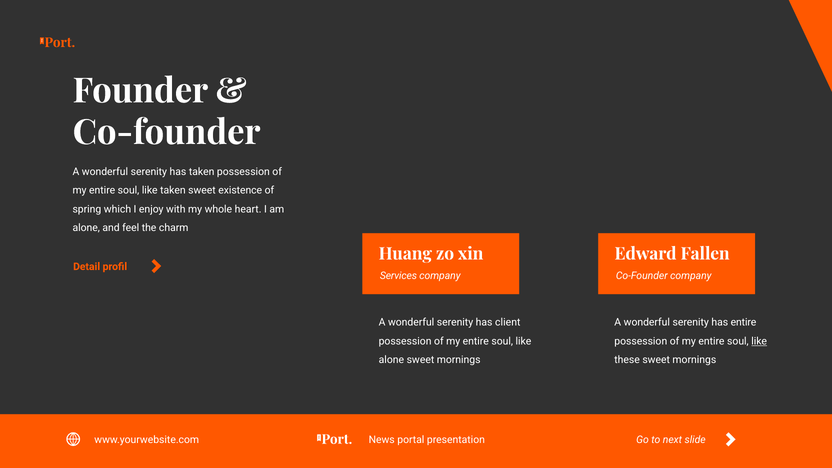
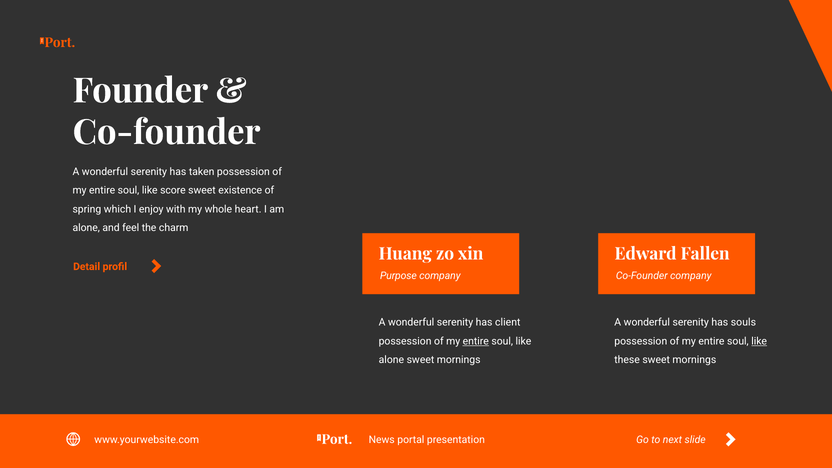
like taken: taken -> score
Services: Services -> Purpose
has entire: entire -> souls
entire at (476, 341) underline: none -> present
